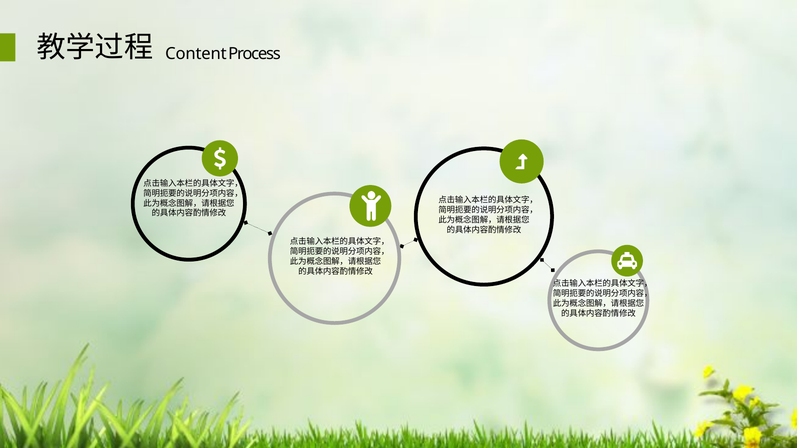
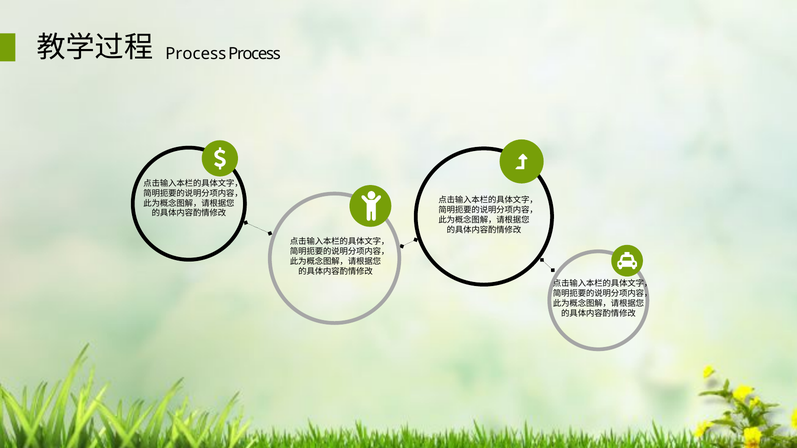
Content at (196, 54): Content -> Process
